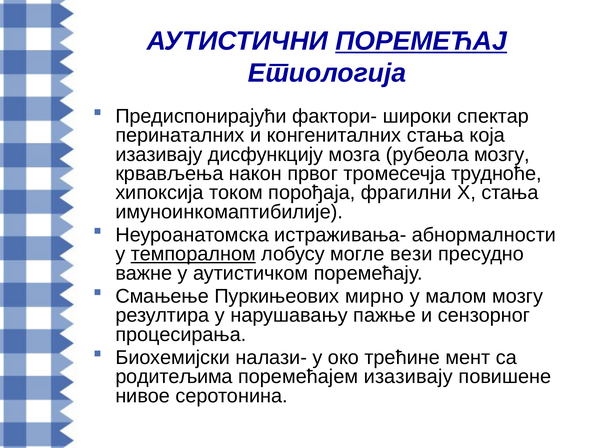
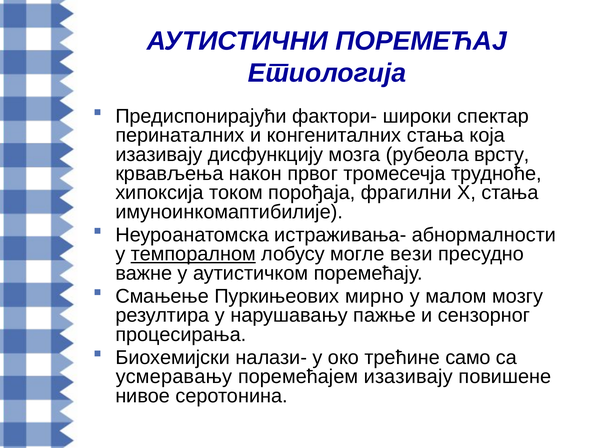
ПОРЕМЕЋАЈ underline: present -> none
рубеола мозгу: мозгу -> врсту
мент: мент -> само
родитељима: родитељима -> усмеравању
